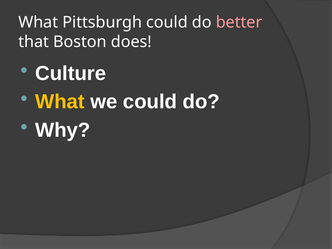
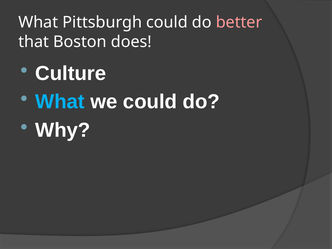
What at (60, 102) colour: yellow -> light blue
